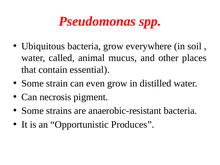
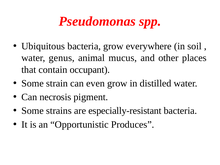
called: called -> genus
essential: essential -> occupant
anaerobic-resistant: anaerobic-resistant -> especially-resistant
